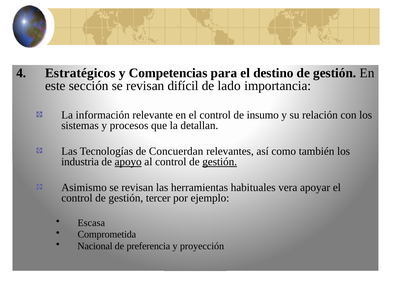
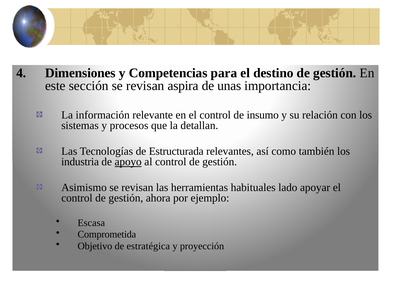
Estratégicos: Estratégicos -> Dimensiones
difícil: difícil -> aspira
lado: lado -> unas
Concuerdan: Concuerdan -> Estructurada
gestión at (220, 162) underline: present -> none
vera: vera -> lado
tercer: tercer -> ahora
Nacional: Nacional -> Objetivo
preferencia: preferencia -> estratégica
